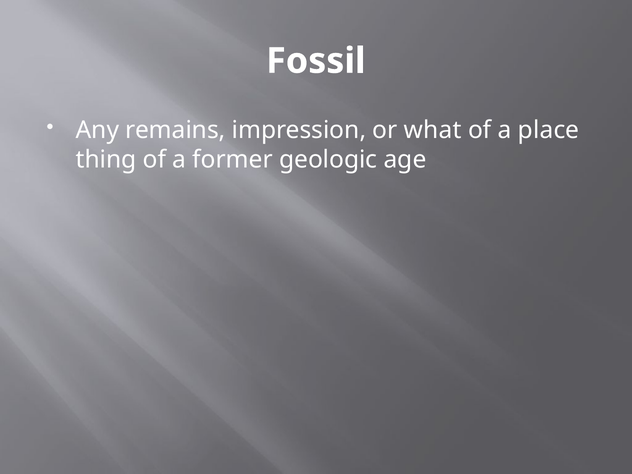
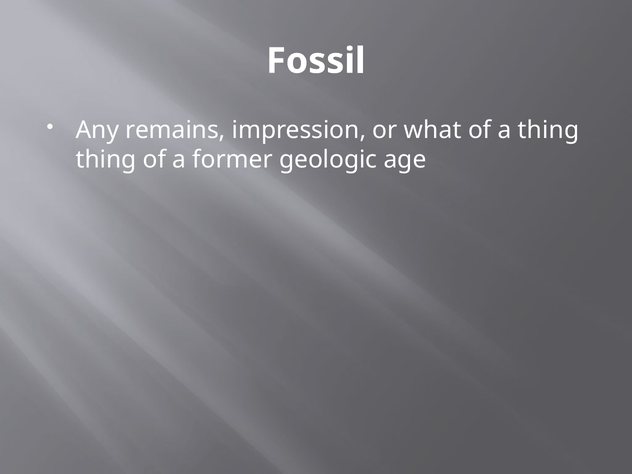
a place: place -> thing
